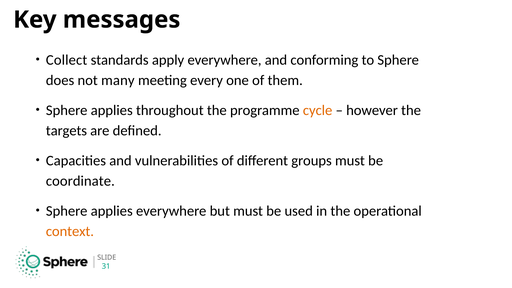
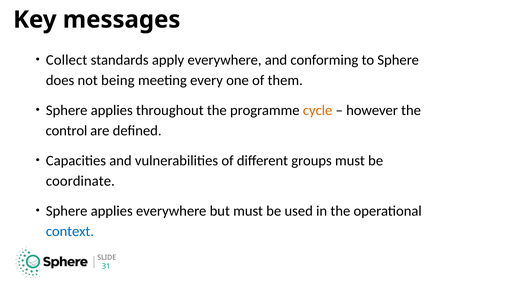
many: many -> being
targets: targets -> control
context colour: orange -> blue
